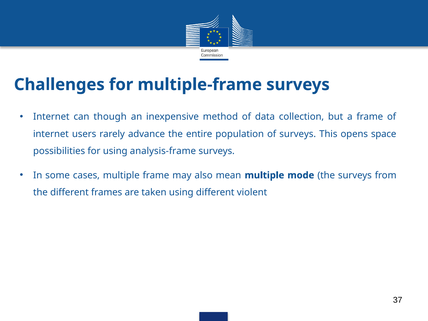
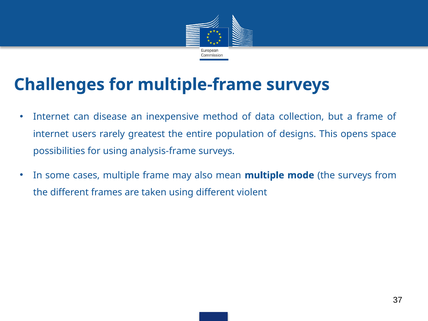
though: though -> disease
advance: advance -> greatest
of surveys: surveys -> designs
